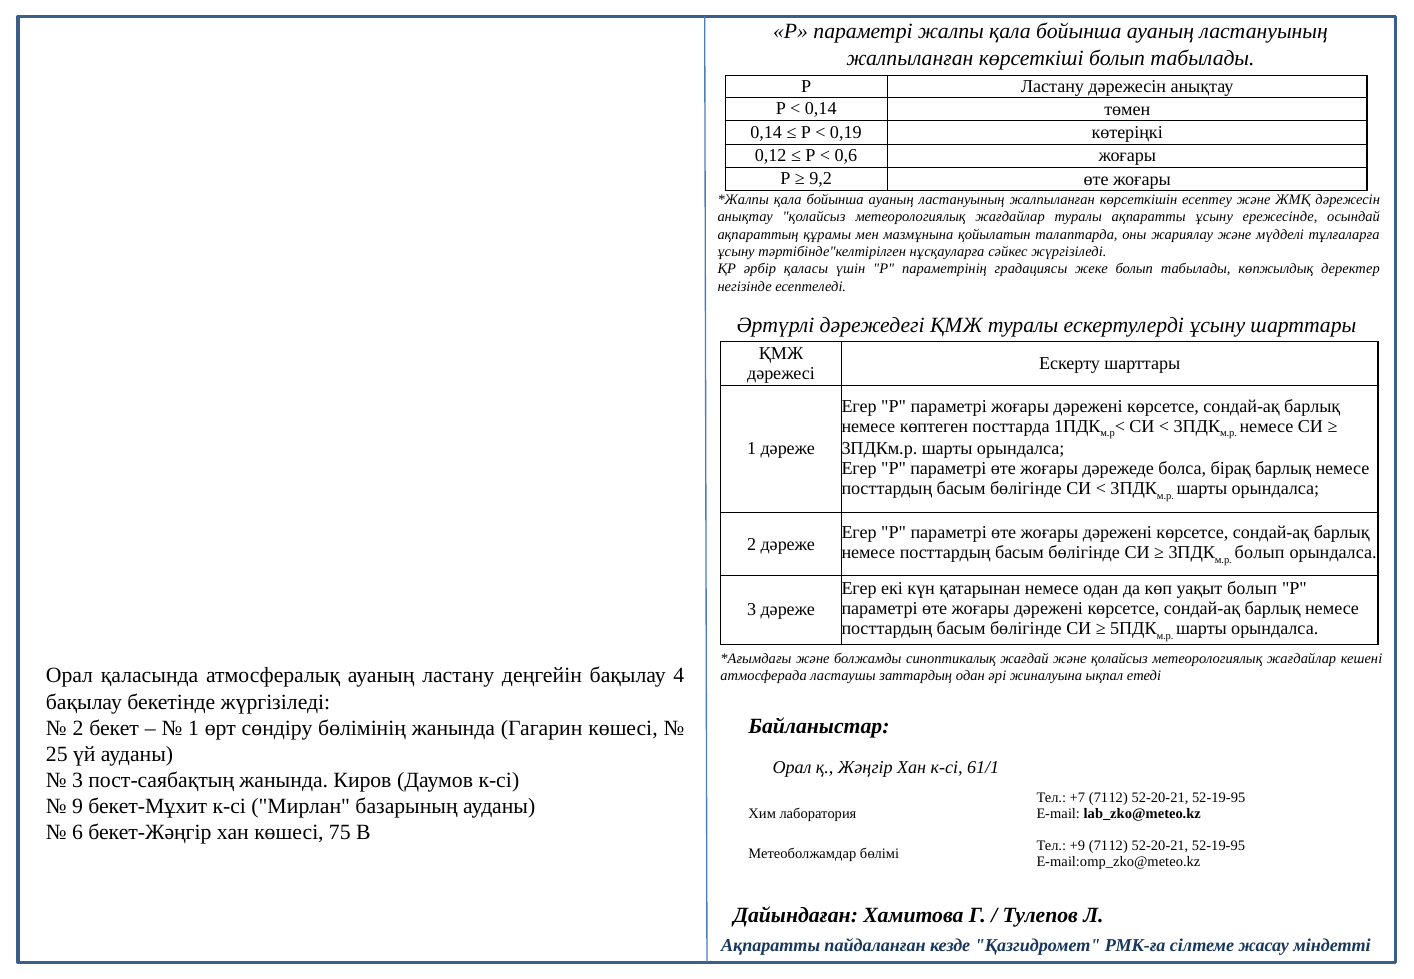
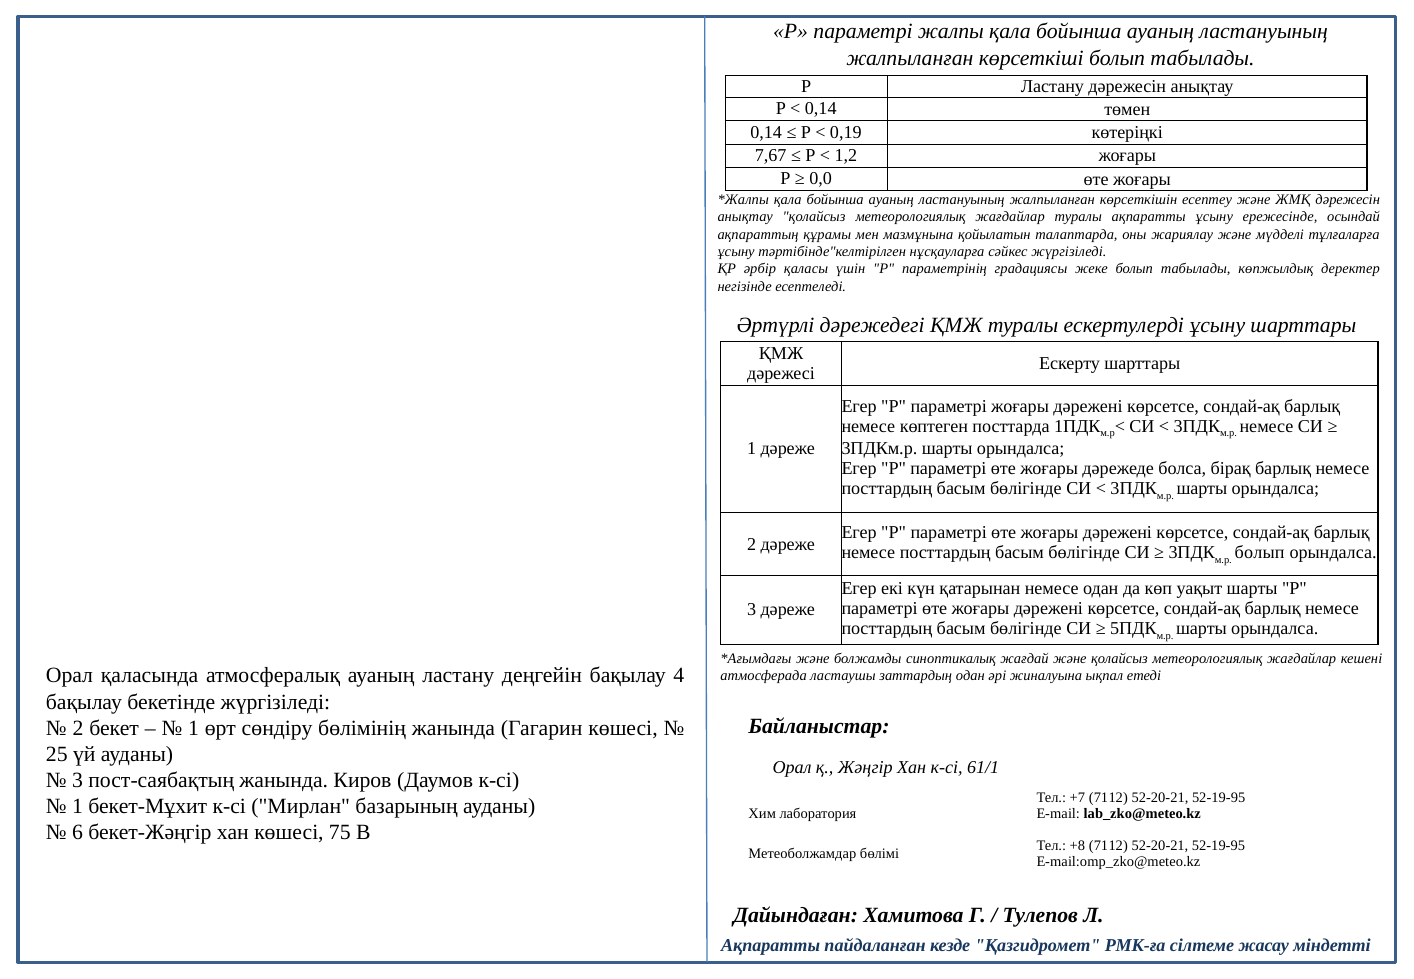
0,12: 0,12 -> 7,67
0,6: 0,6 -> 1,2
9,2: 9,2 -> 0,0
уақыт болып: болып -> шарты
9 at (78, 806): 9 -> 1
+9: +9 -> +8
